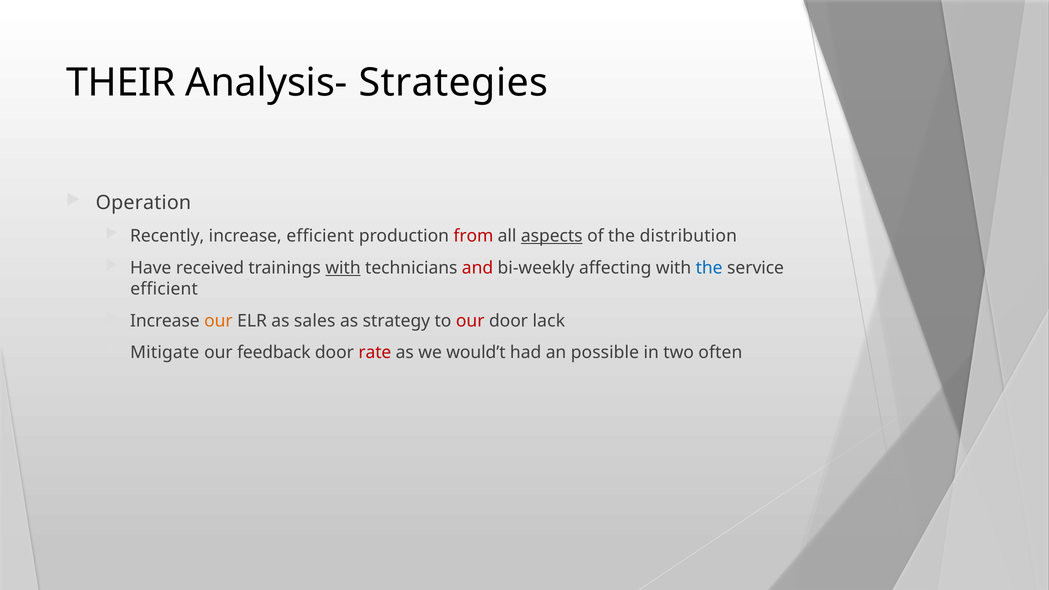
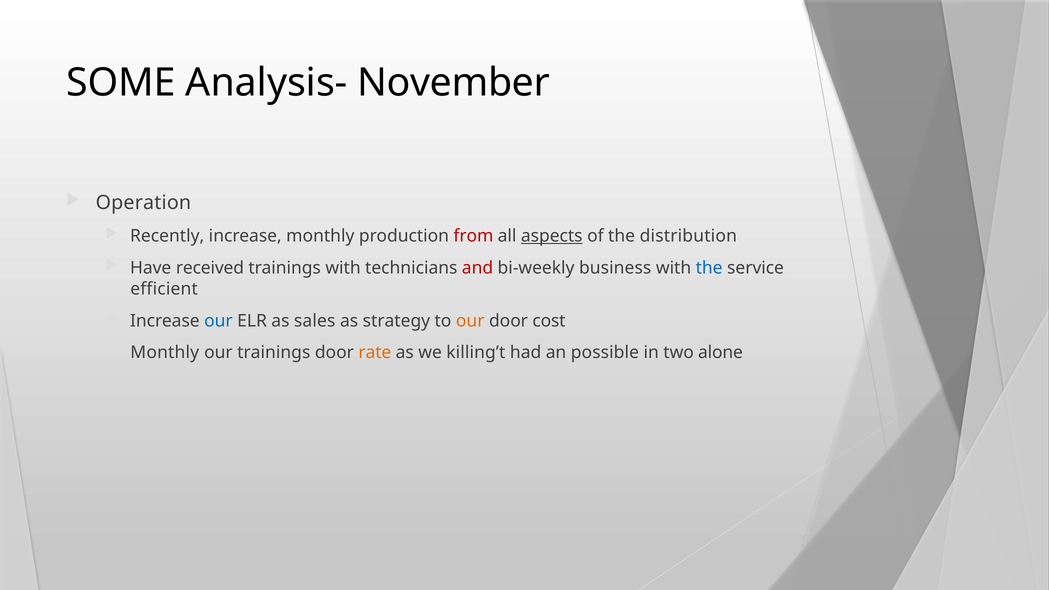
THEIR: THEIR -> SOME
Strategies: Strategies -> November
increase efficient: efficient -> monthly
with at (343, 268) underline: present -> none
affecting: affecting -> business
our at (218, 321) colour: orange -> blue
our at (470, 321) colour: red -> orange
lack: lack -> cost
Mitigate at (165, 353): Mitigate -> Monthly
our feedback: feedback -> trainings
rate colour: red -> orange
would’t: would’t -> killing’t
often: often -> alone
